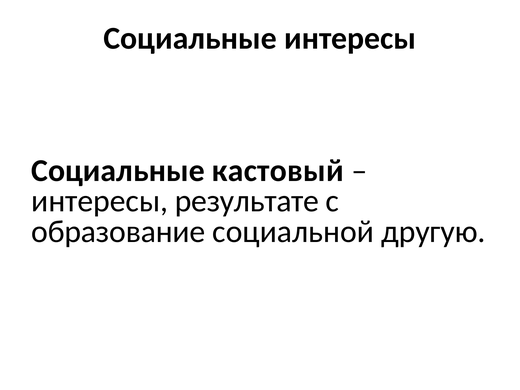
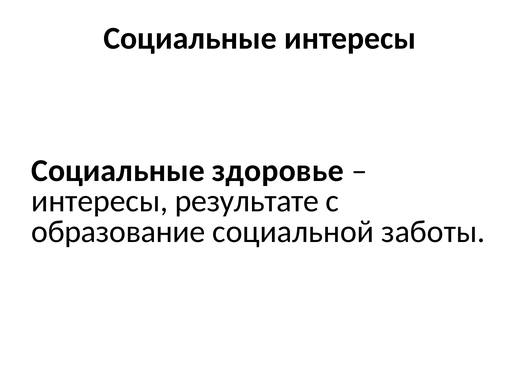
кастовый: кастовый -> здоровье
другую: другую -> заботы
